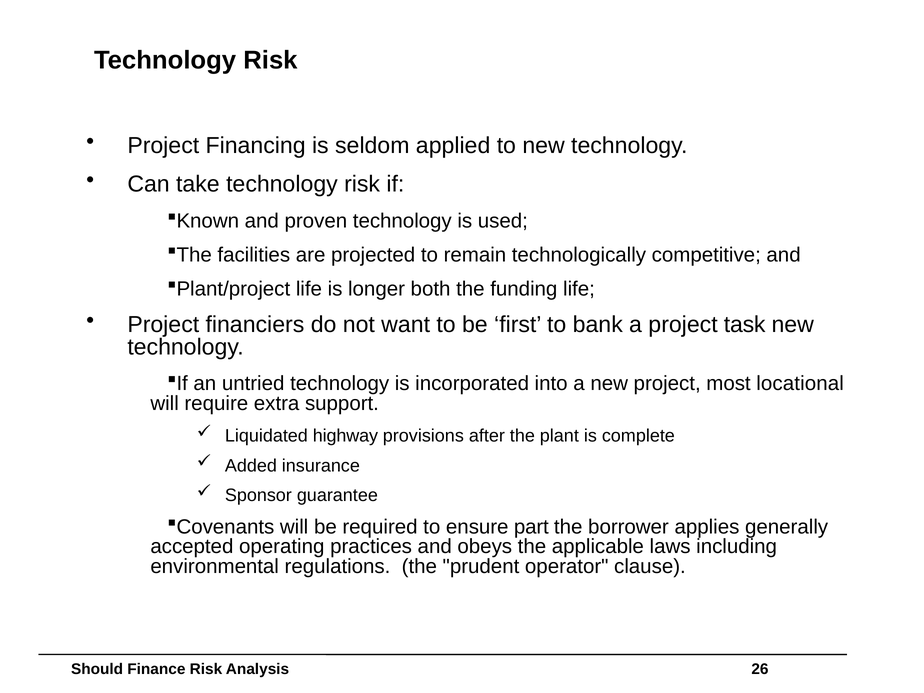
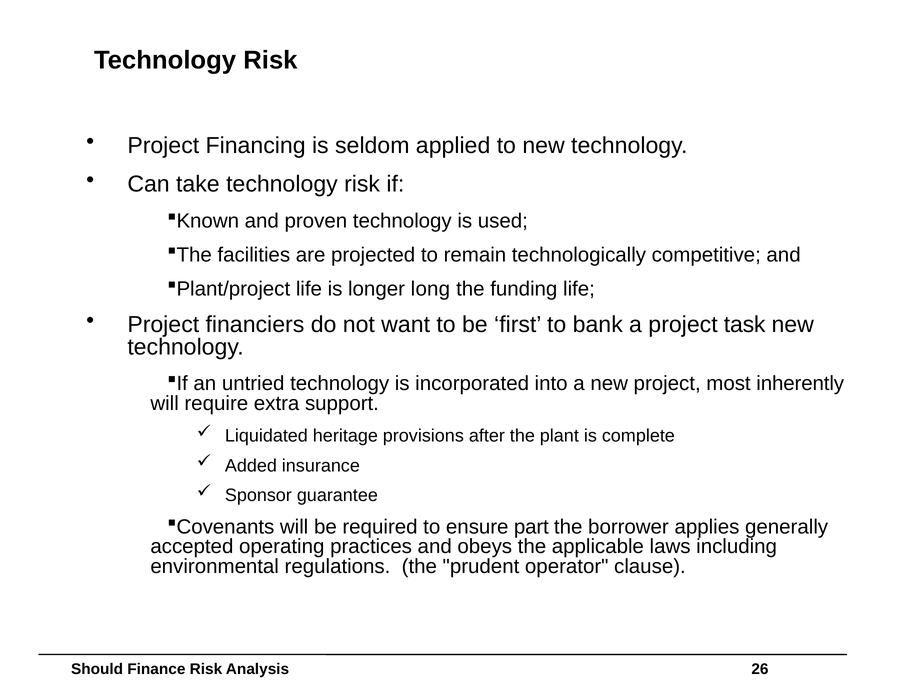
both: both -> long
locational: locational -> inherently
highway: highway -> heritage
